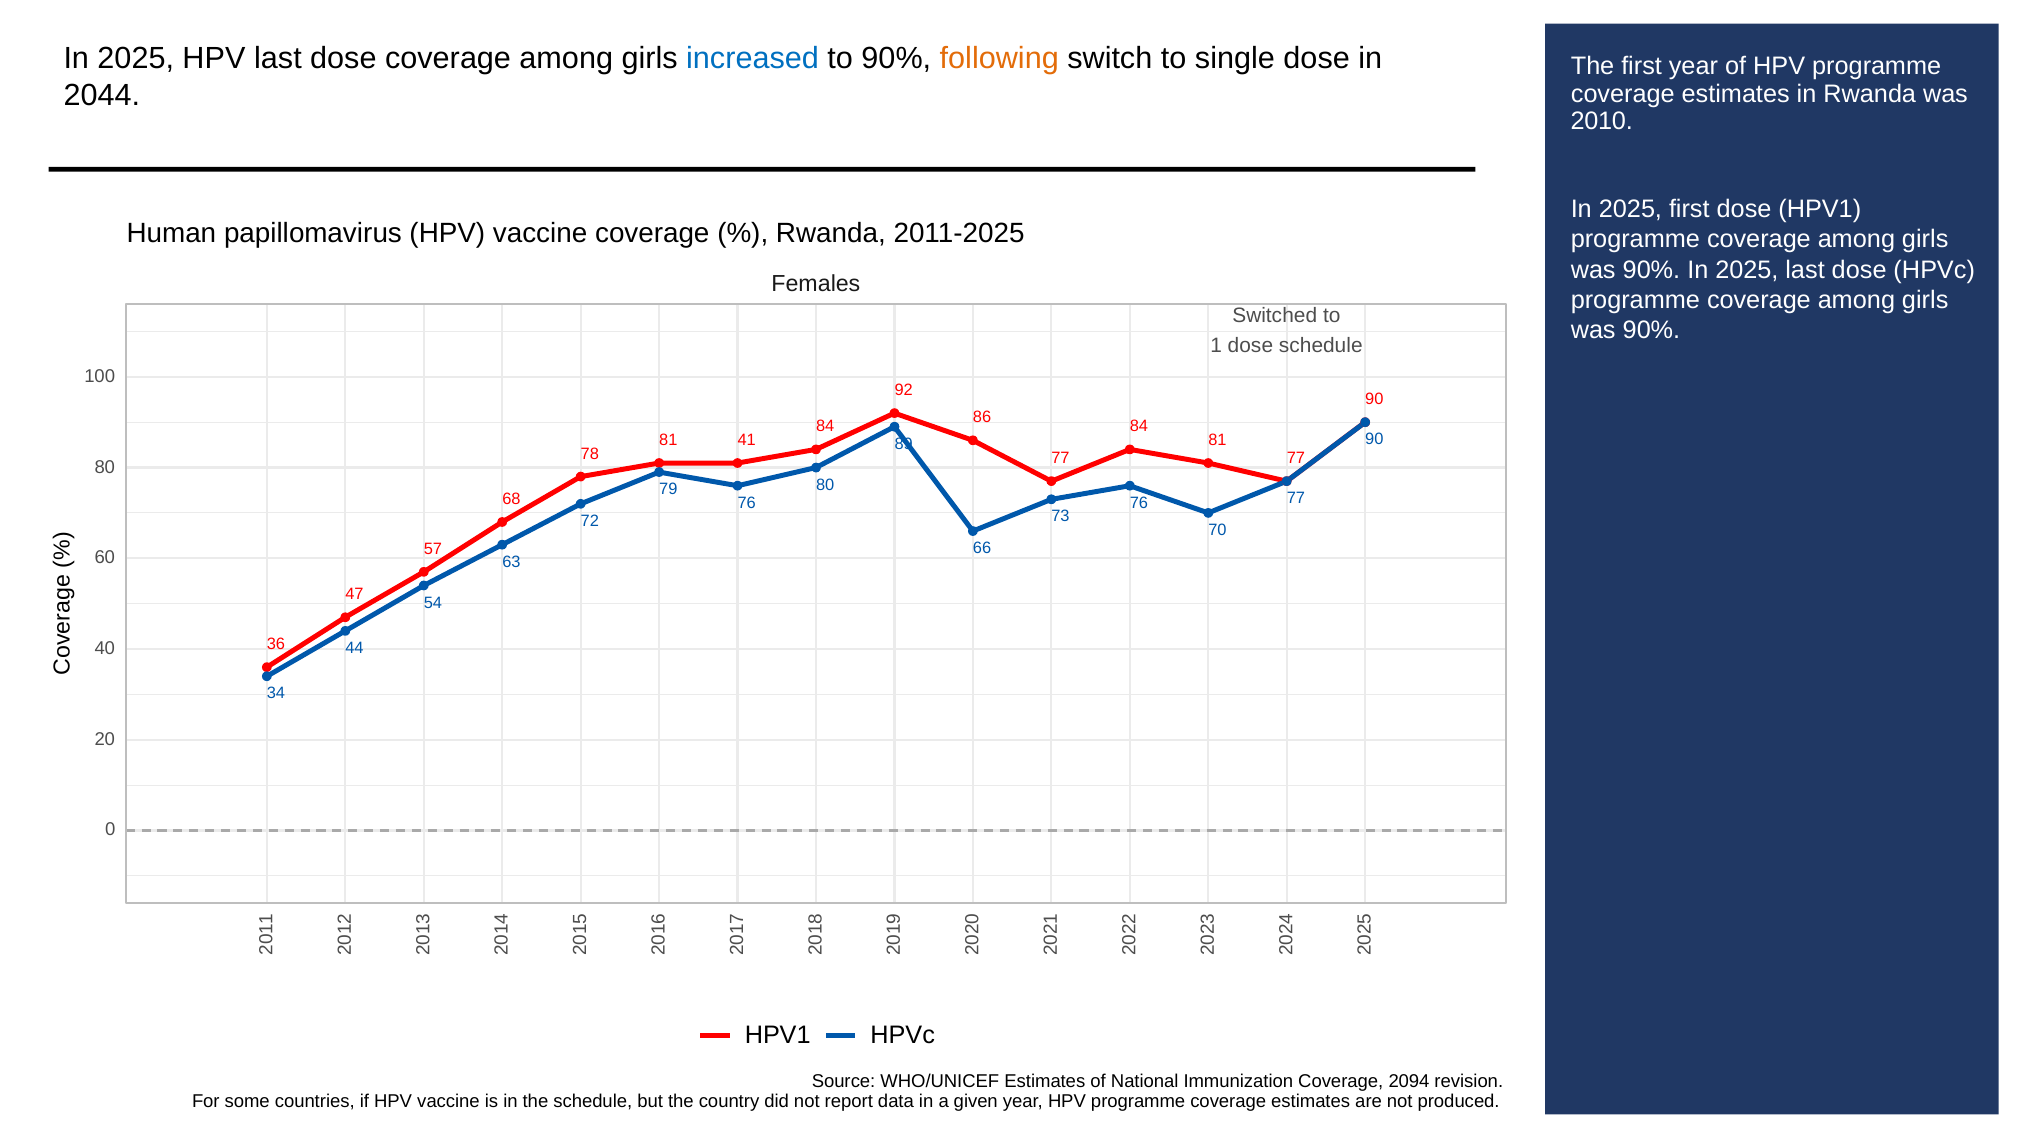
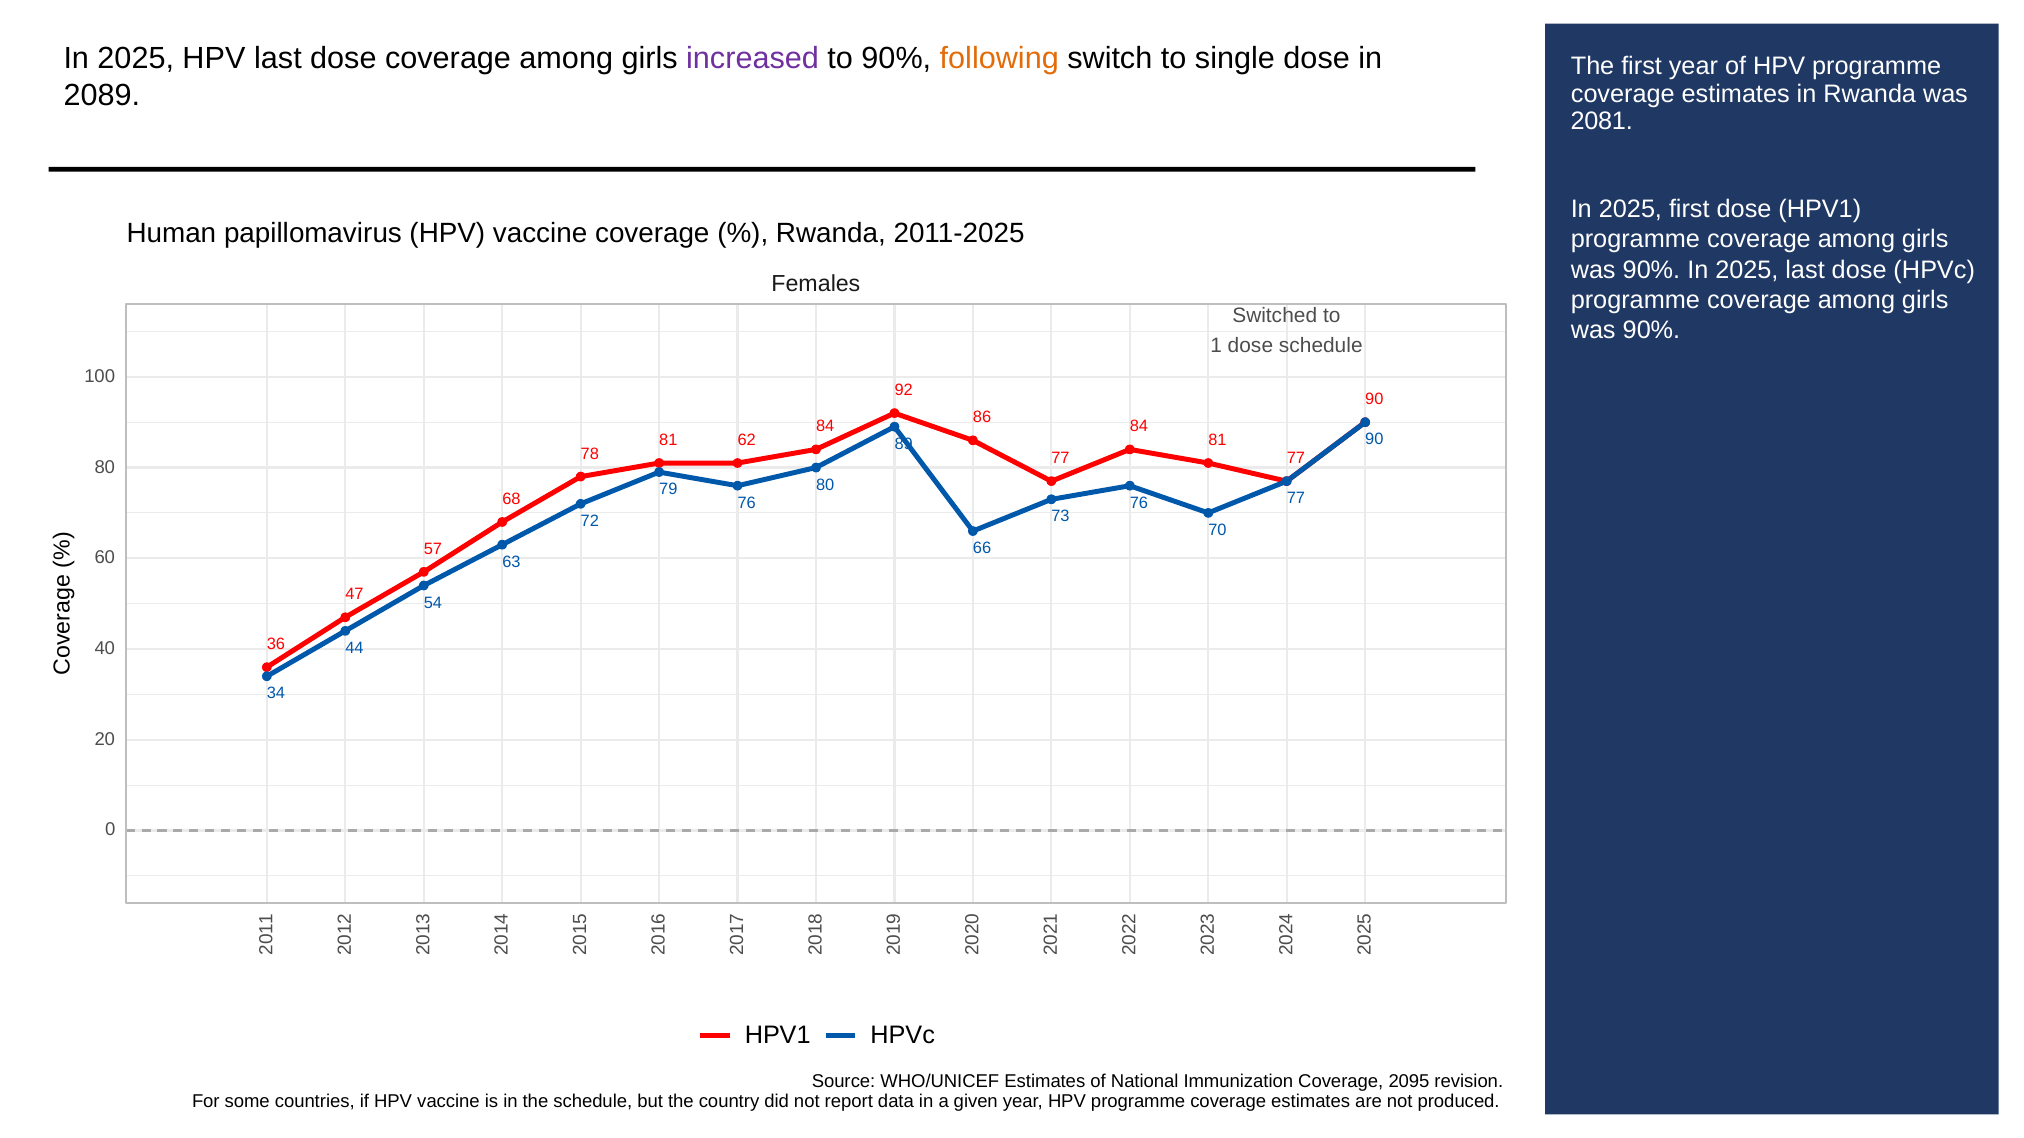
increased colour: blue -> purple
2044: 2044 -> 2089
2010: 2010 -> 2081
41: 41 -> 62
2094: 2094 -> 2095
